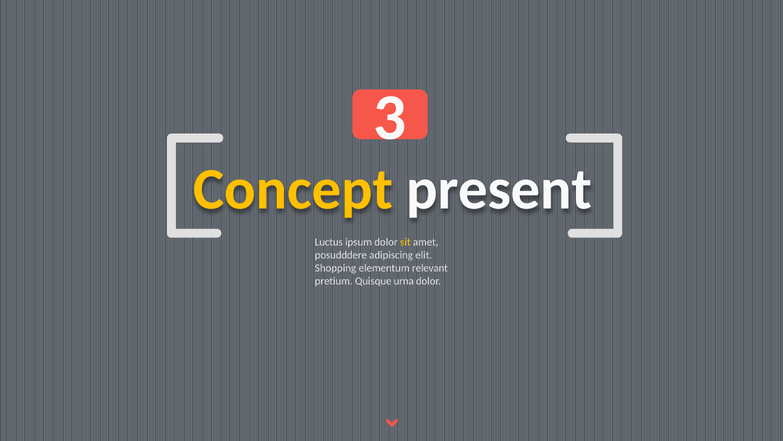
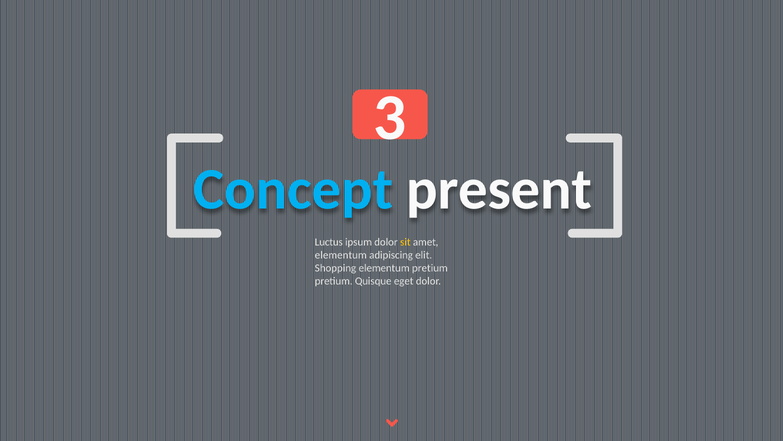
Concept colour: yellow -> light blue
posudddere at (341, 255): posudddere -> elementum
elementum relevant: relevant -> pretium
urna: urna -> eget
